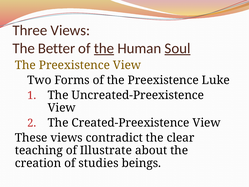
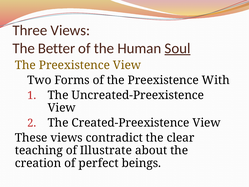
the at (104, 48) underline: present -> none
Luke: Luke -> With
studies: studies -> perfect
